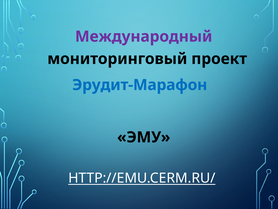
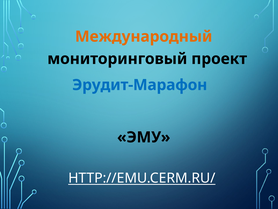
Международный colour: purple -> orange
